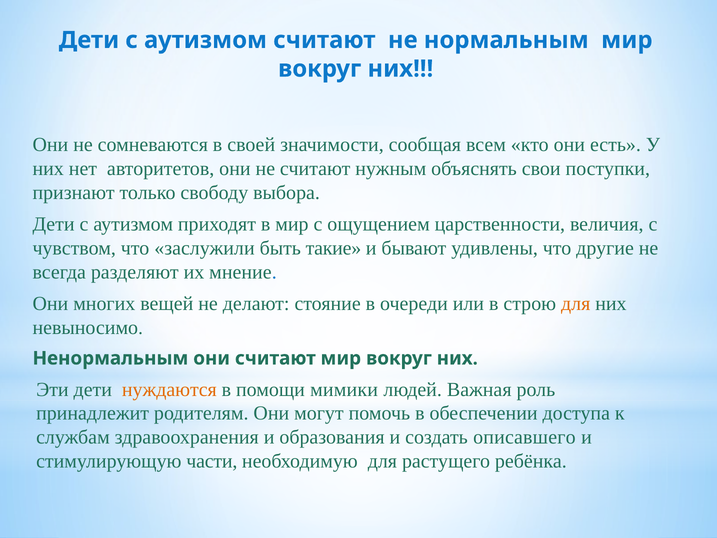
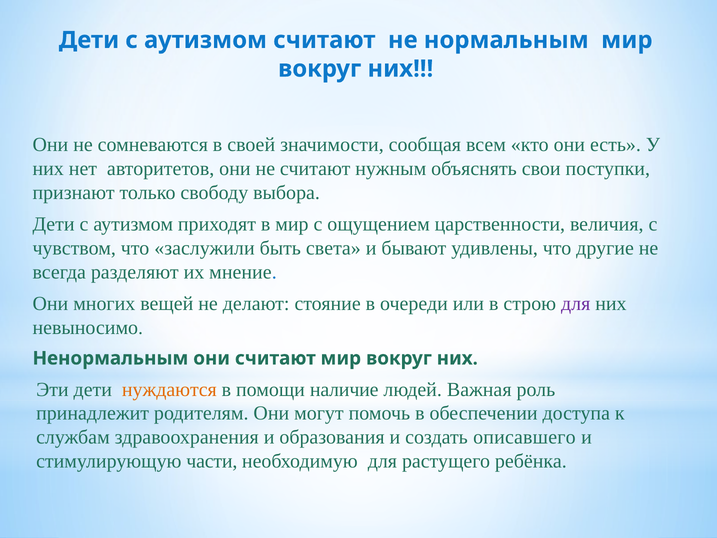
такие: такие -> света
для at (576, 304) colour: orange -> purple
мимики: мимики -> наличие
